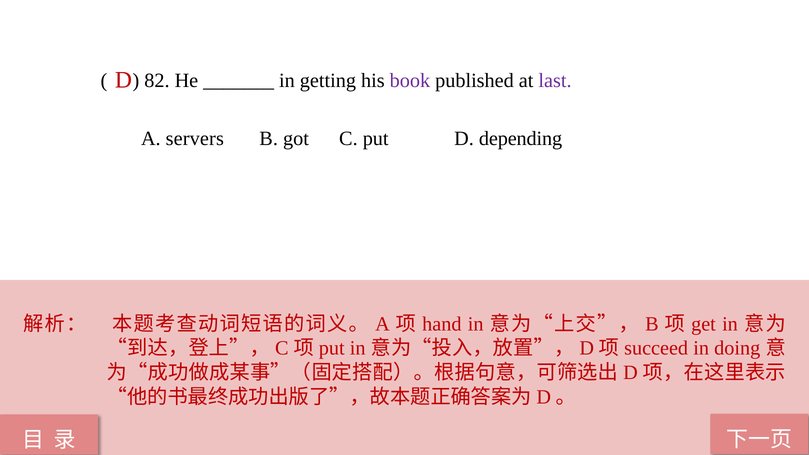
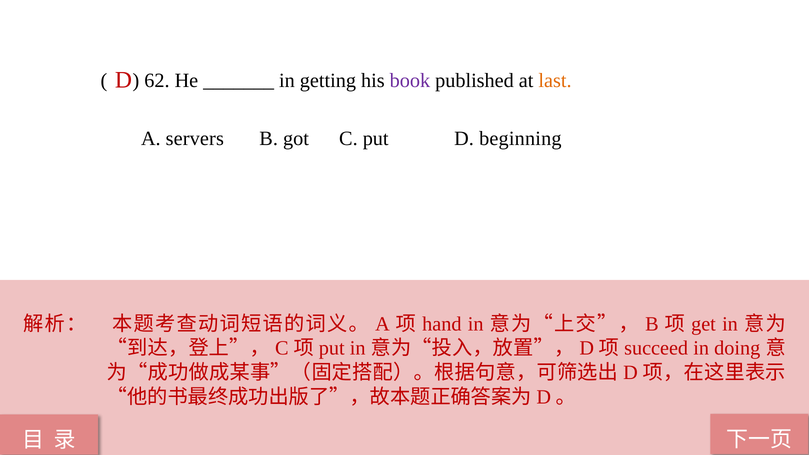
82: 82 -> 62
last colour: purple -> orange
depending: depending -> beginning
